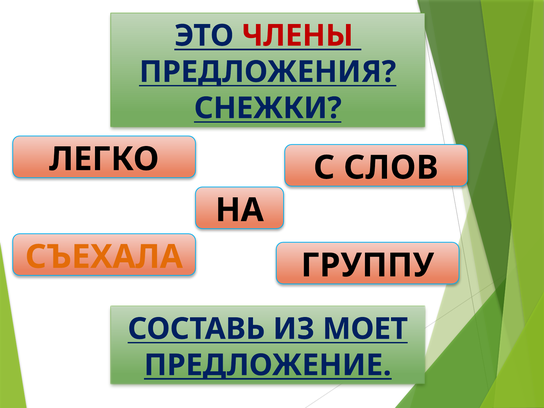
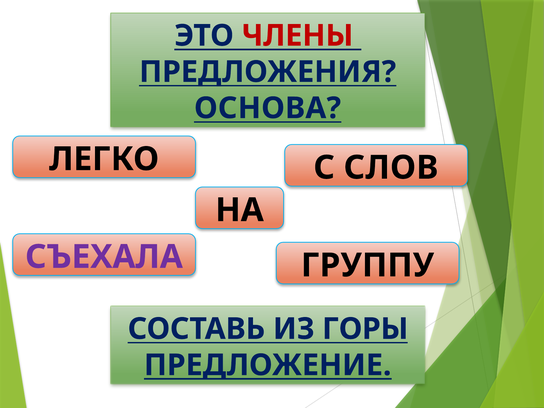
СНЕЖКИ: СНЕЖКИ -> ОСНОВА
СЪЕХАЛА colour: orange -> purple
МОЕТ: МОЕТ -> ГОРЫ
